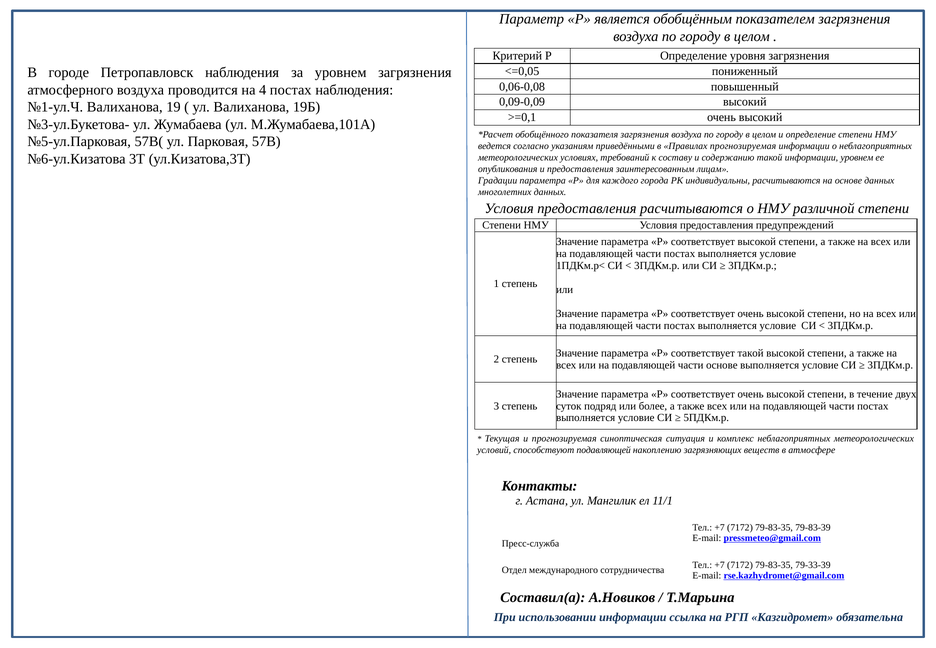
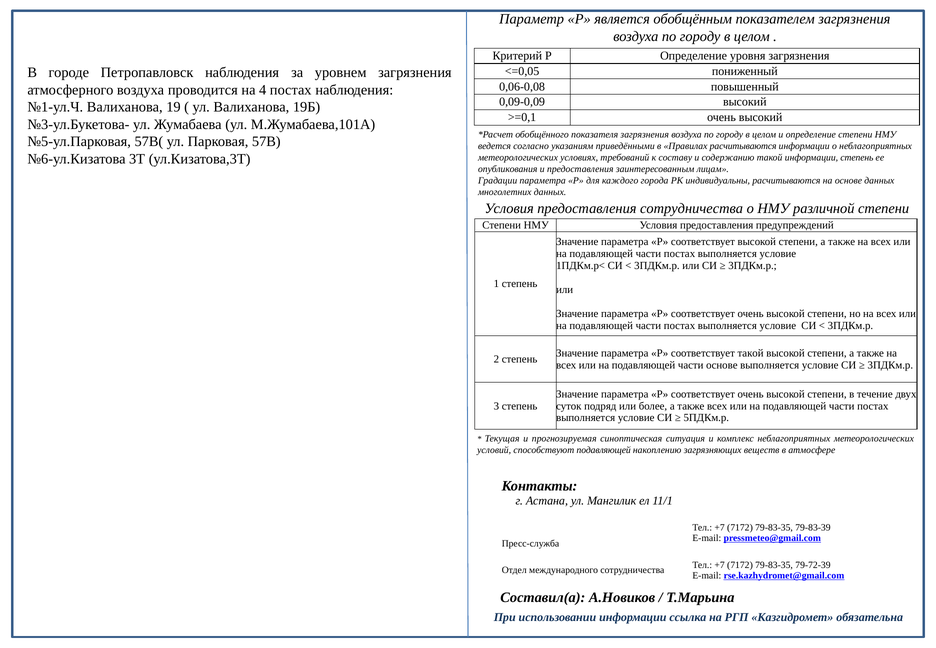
Правилах прогнозируемая: прогнозируемая -> расчитываются
информации уровнем: уровнем -> степень
предоставления расчитываются: расчитываются -> сотрудничества
79-33-39: 79-33-39 -> 79-72-39
